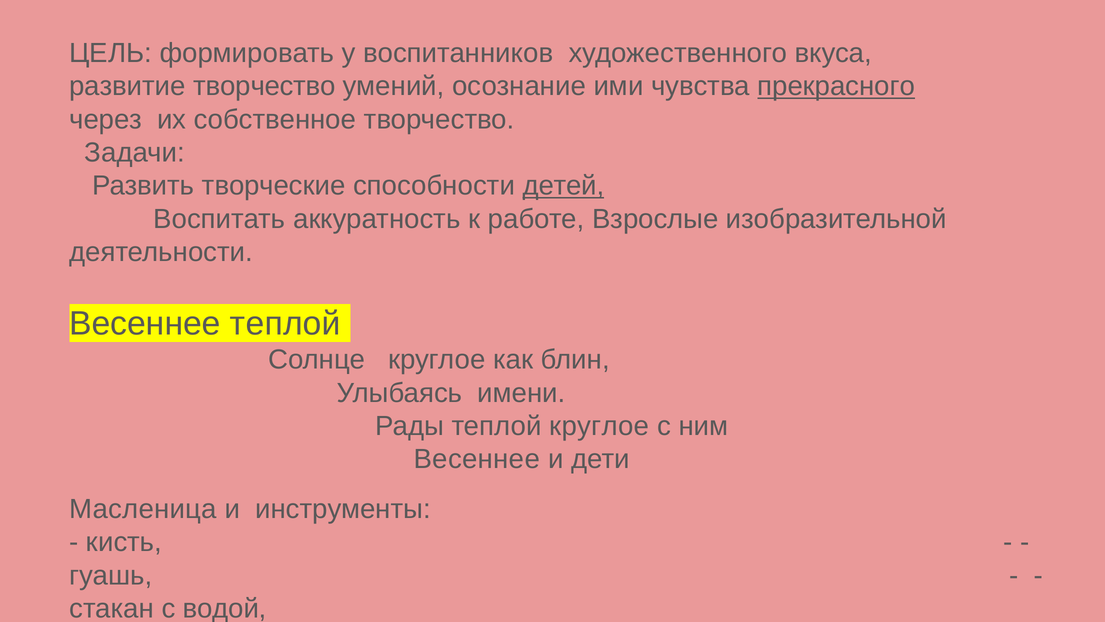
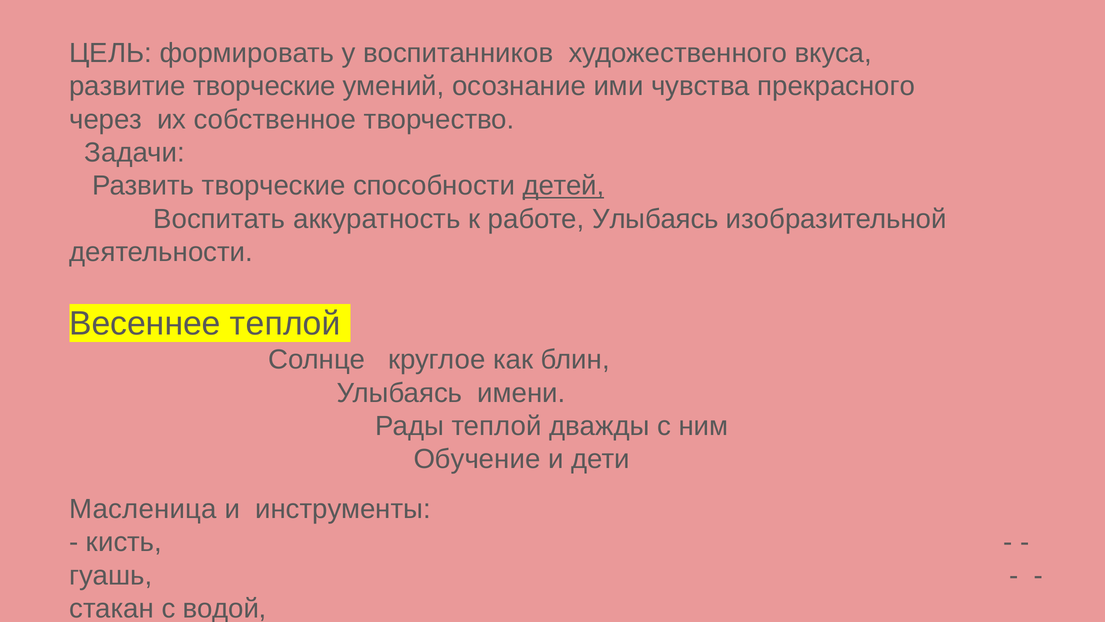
развитие творчество: творчество -> творческие
прекрасного underline: present -> none
работе Взрослые: Взрослые -> Улыбаясь
теплой круглое: круглое -> дважды
Весеннее at (477, 459): Весеннее -> Обучение
